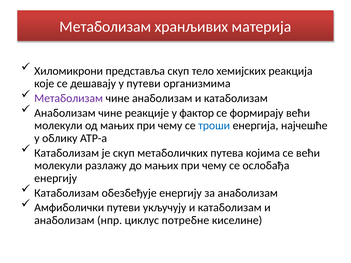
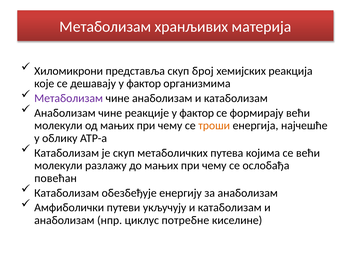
тело: тело -> број
дешавају у путеви: путеви -> фактор
троши colour: blue -> orange
енергију at (56, 178): енергију -> повећан
